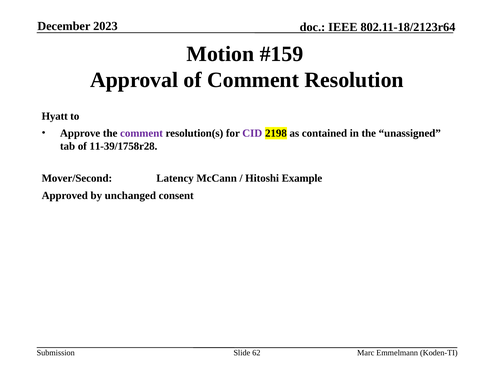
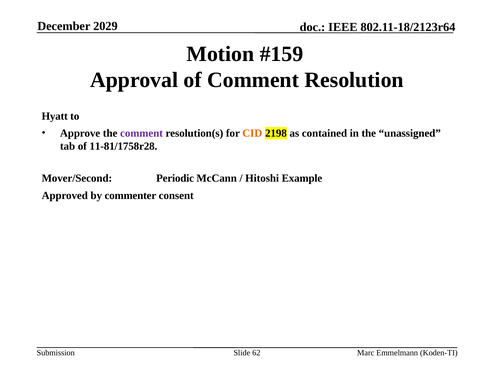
2023: 2023 -> 2029
CID colour: purple -> orange
11-39/1758r28: 11-39/1758r28 -> 11-81/1758r28
Latency: Latency -> Periodic
unchanged: unchanged -> commenter
